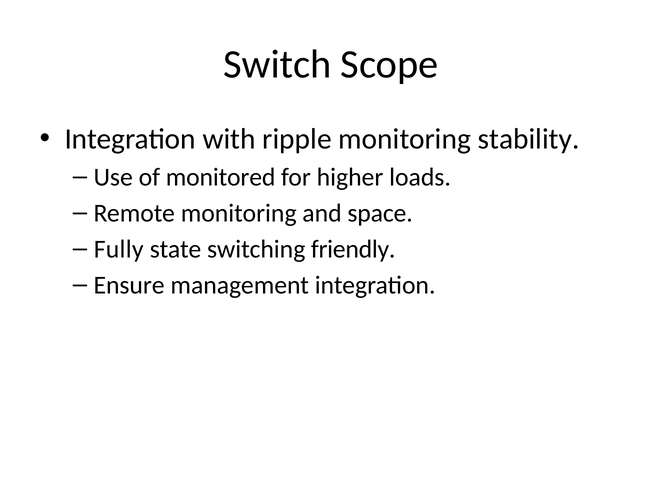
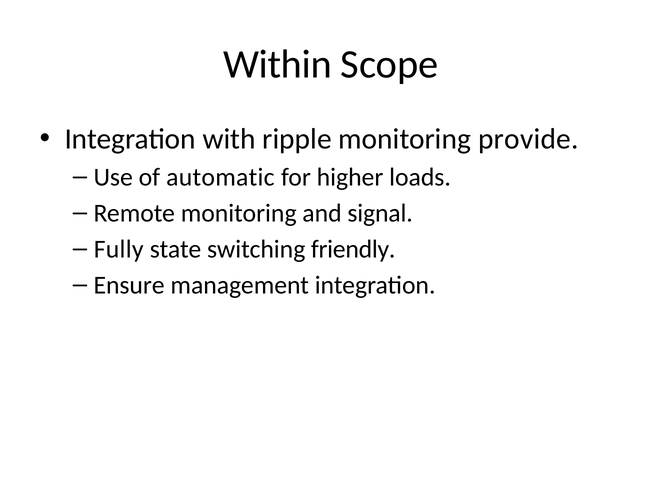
Switch: Switch -> Within
stability: stability -> provide
monitored: monitored -> automatic
space: space -> signal
